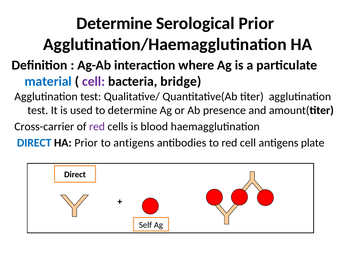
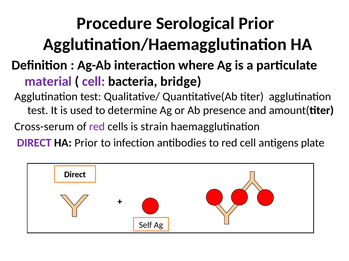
Determine at (114, 23): Determine -> Procedure
material colour: blue -> purple
Cross-carrier: Cross-carrier -> Cross-serum
blood: blood -> strain
DIRECT at (34, 143) colour: blue -> purple
to antigens: antigens -> infection
